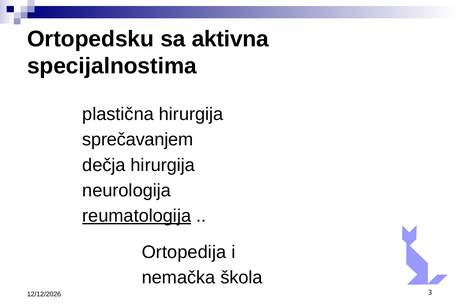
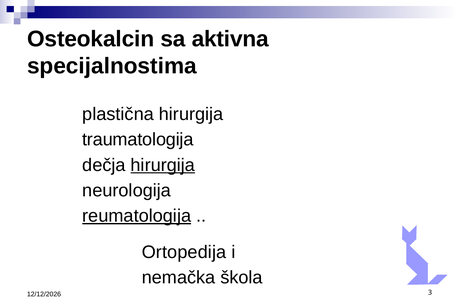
Ortopedsku: Ortopedsku -> Osteokalcin
sprečavanjem: sprečavanjem -> traumatologija
hirurgija at (163, 165) underline: none -> present
